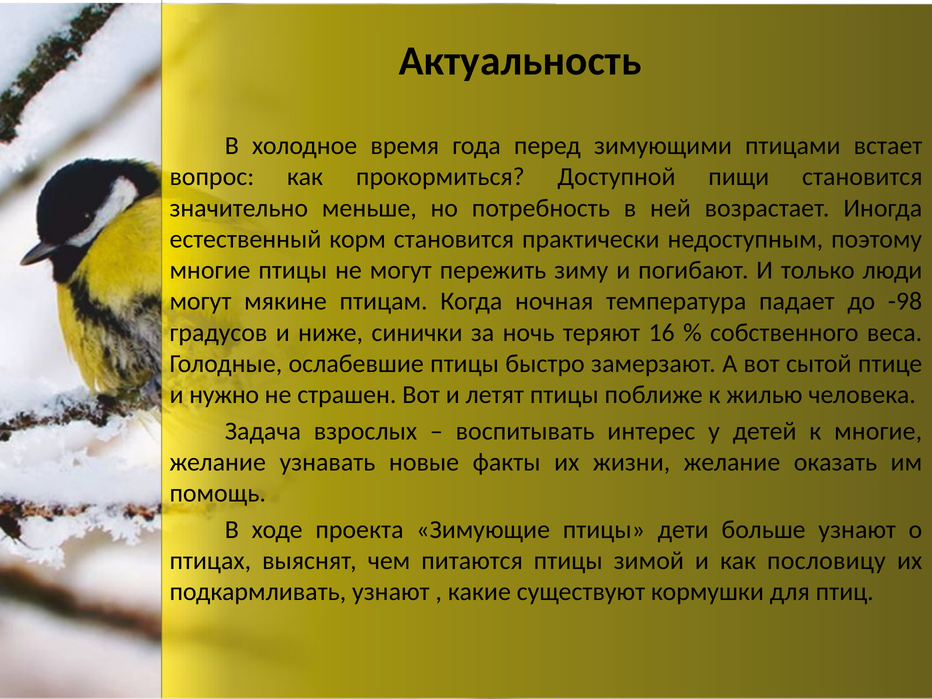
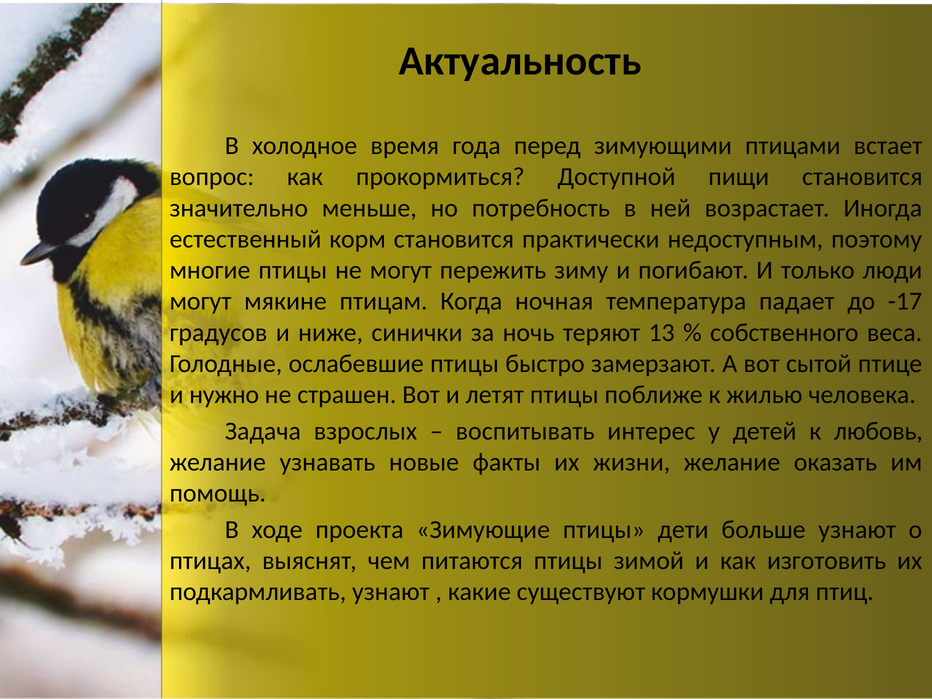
-98: -98 -> -17
16: 16 -> 13
к многие: многие -> любовь
пословицу: пословицу -> изготовить
